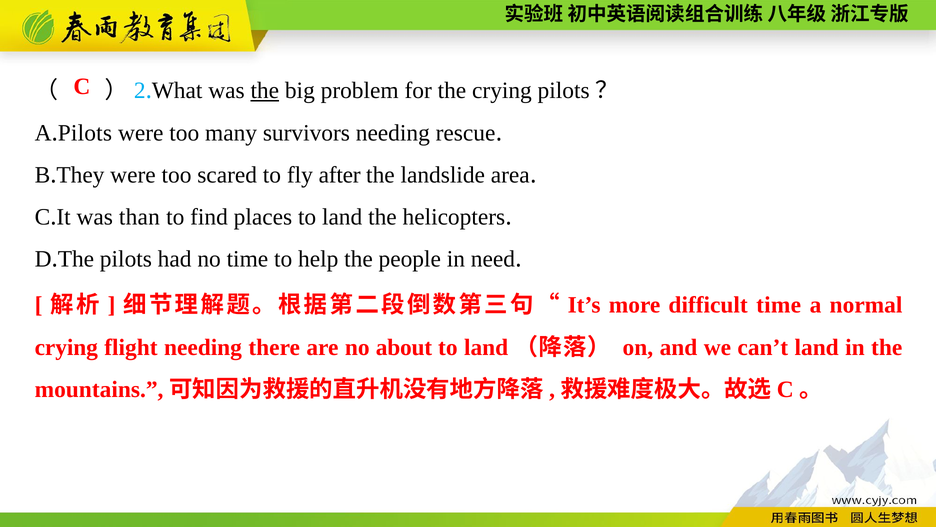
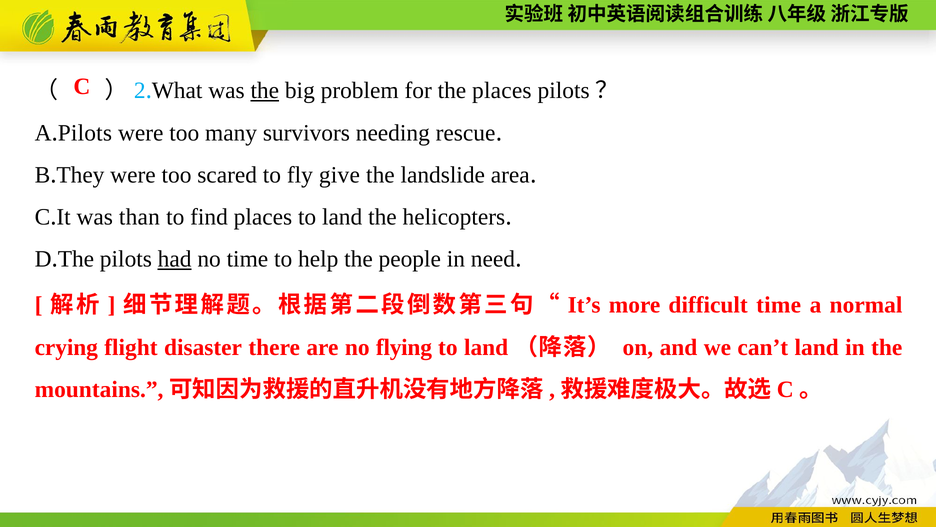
the crying: crying -> places
after: after -> give
had underline: none -> present
flight needing: needing -> disaster
about: about -> flying
